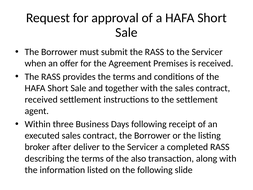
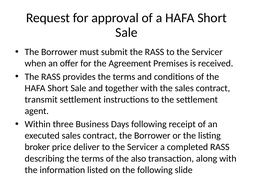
received at (41, 99): received -> transmit
after: after -> price
